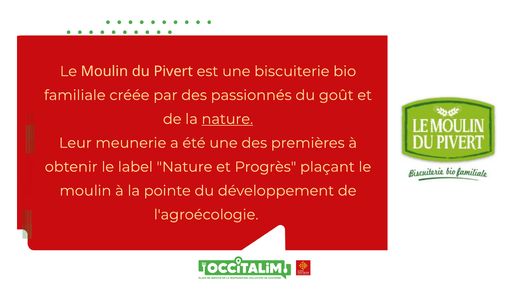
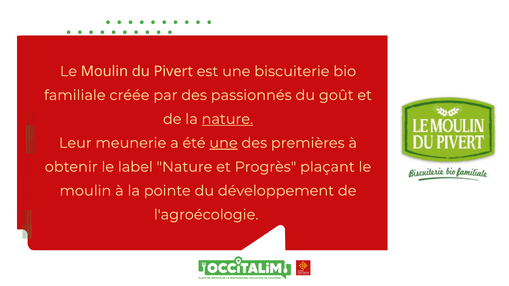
une at (224, 143) underline: none -> present
